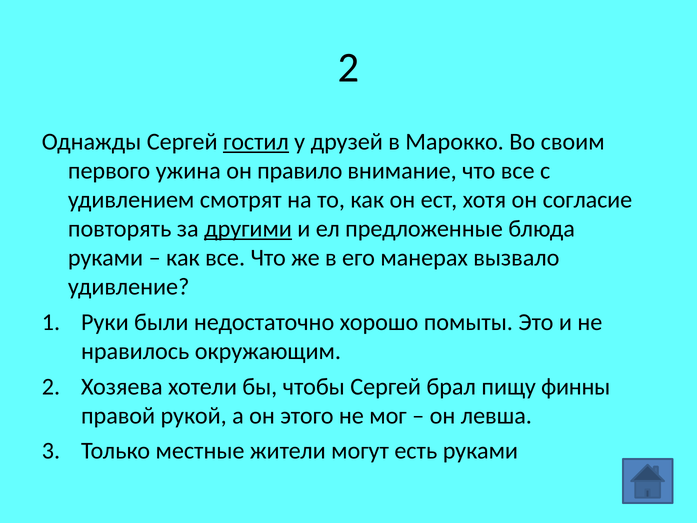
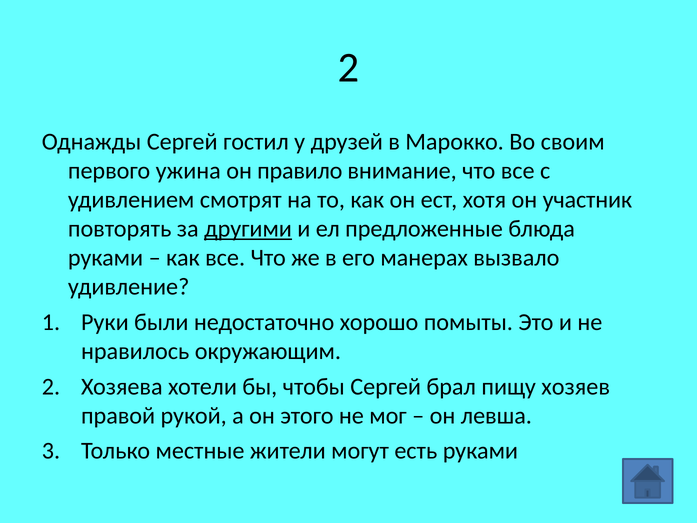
гостил underline: present -> none
согласие: согласие -> участник
финны: финны -> хозяев
